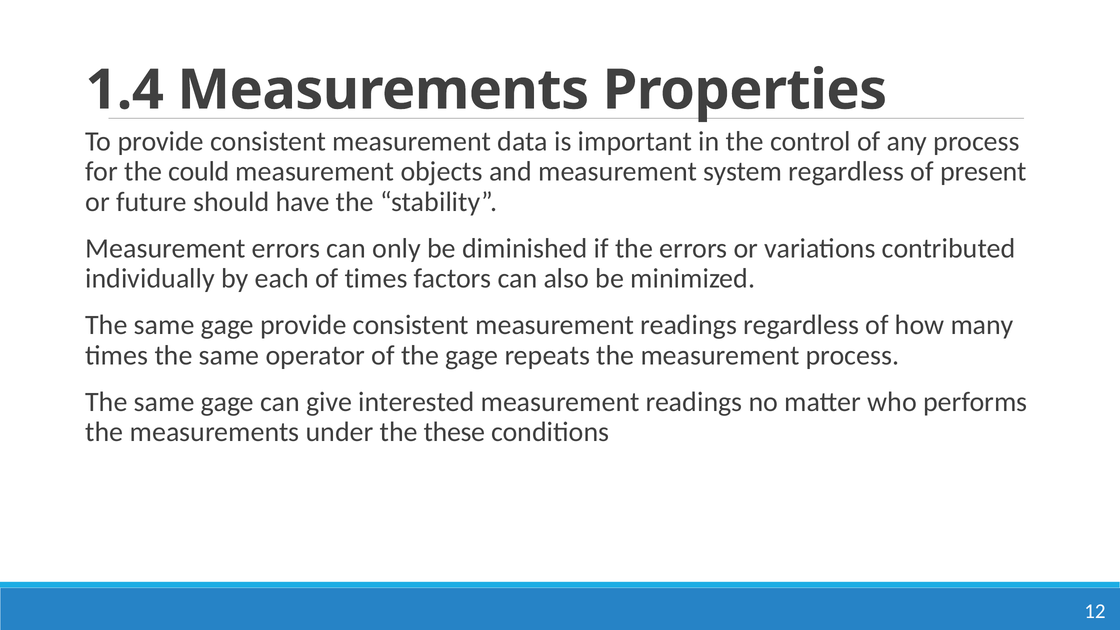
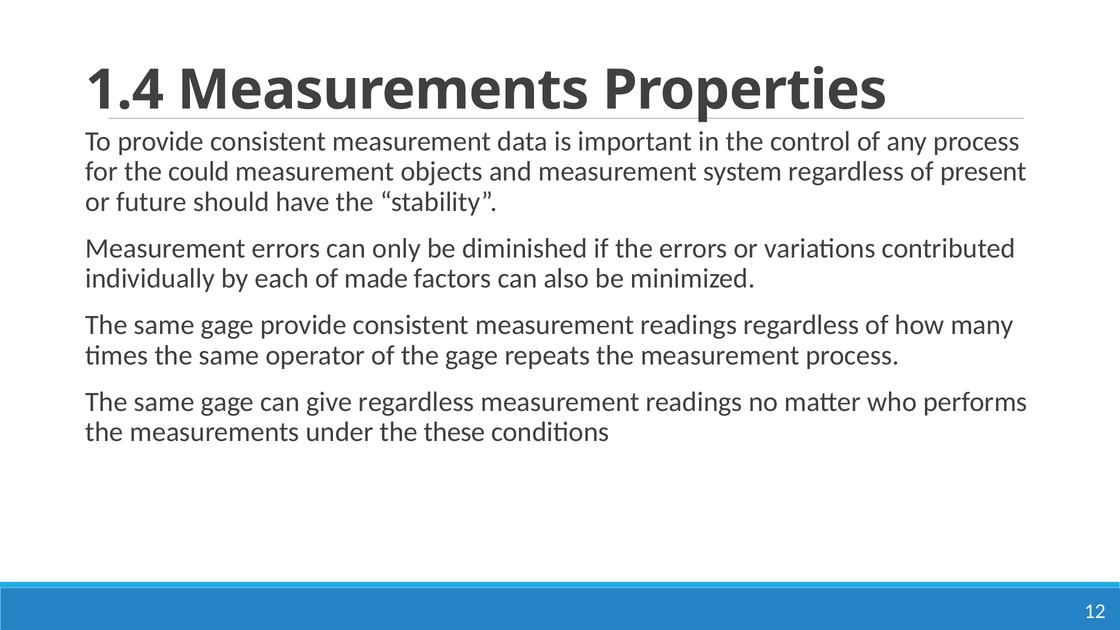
of times: times -> made
give interested: interested -> regardless
